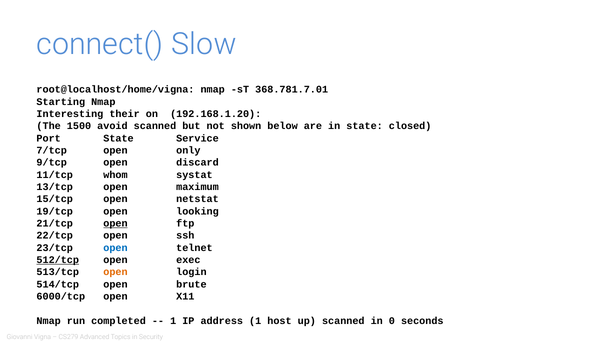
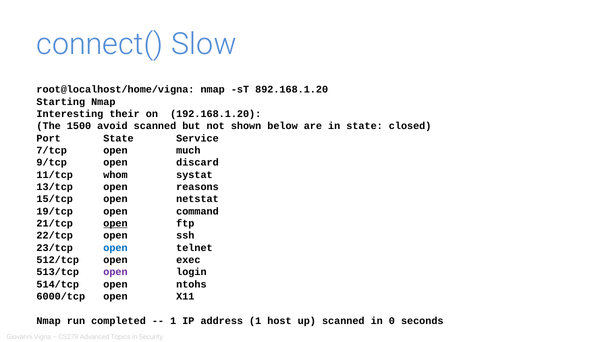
368.781.7.01: 368.781.7.01 -> 892.168.1.20
only: only -> much
maximum: maximum -> reasons
looking: looking -> command
512/tcp underline: present -> none
open at (115, 272) colour: orange -> purple
brute: brute -> ntohs
